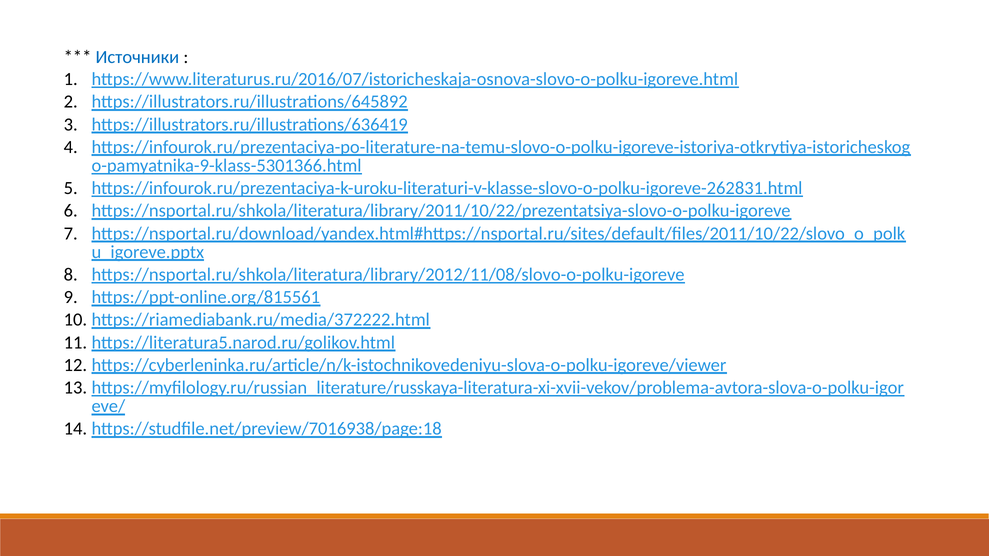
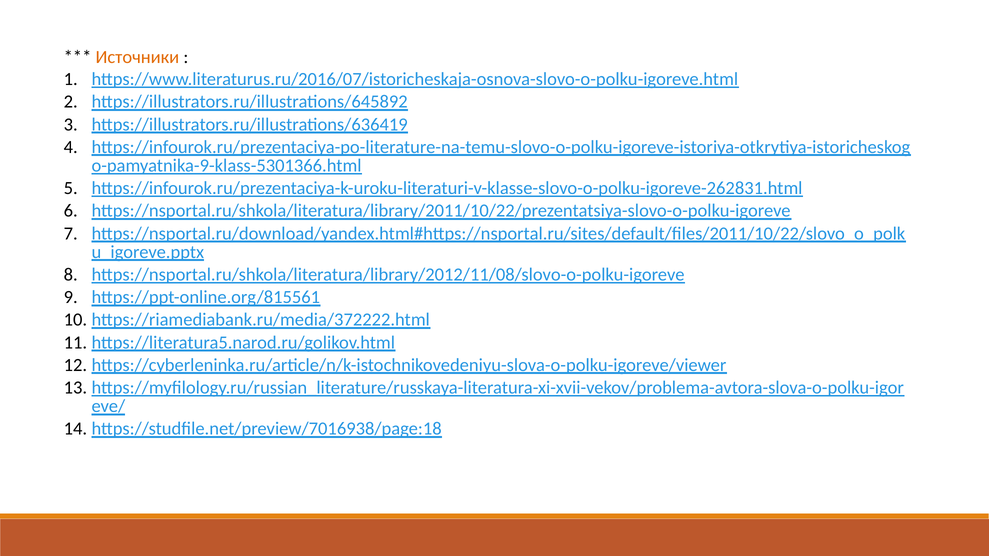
Источники colour: blue -> orange
